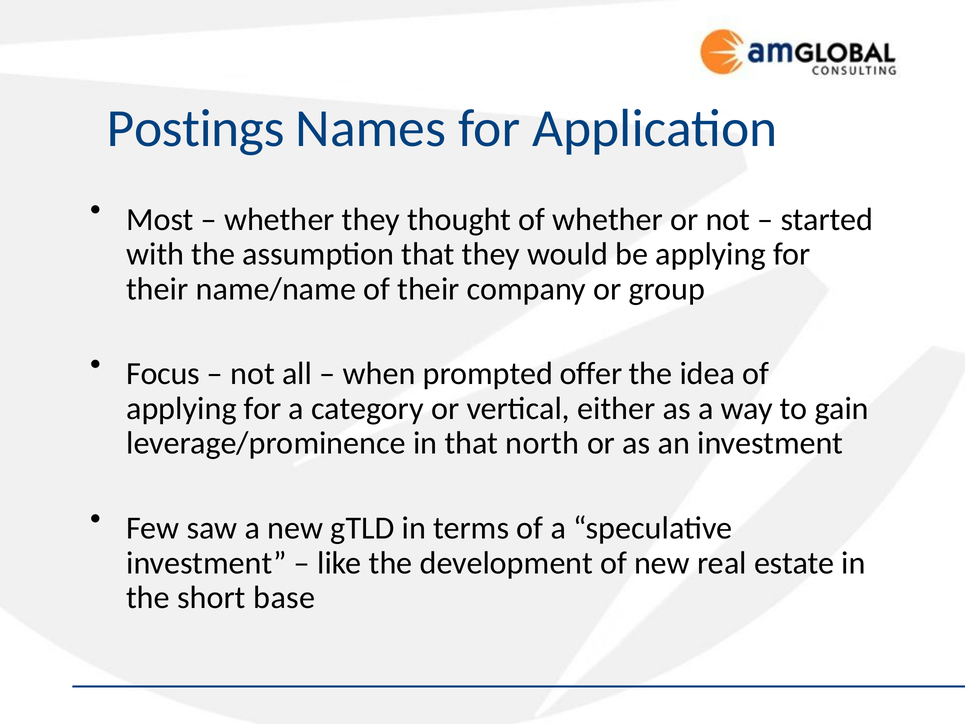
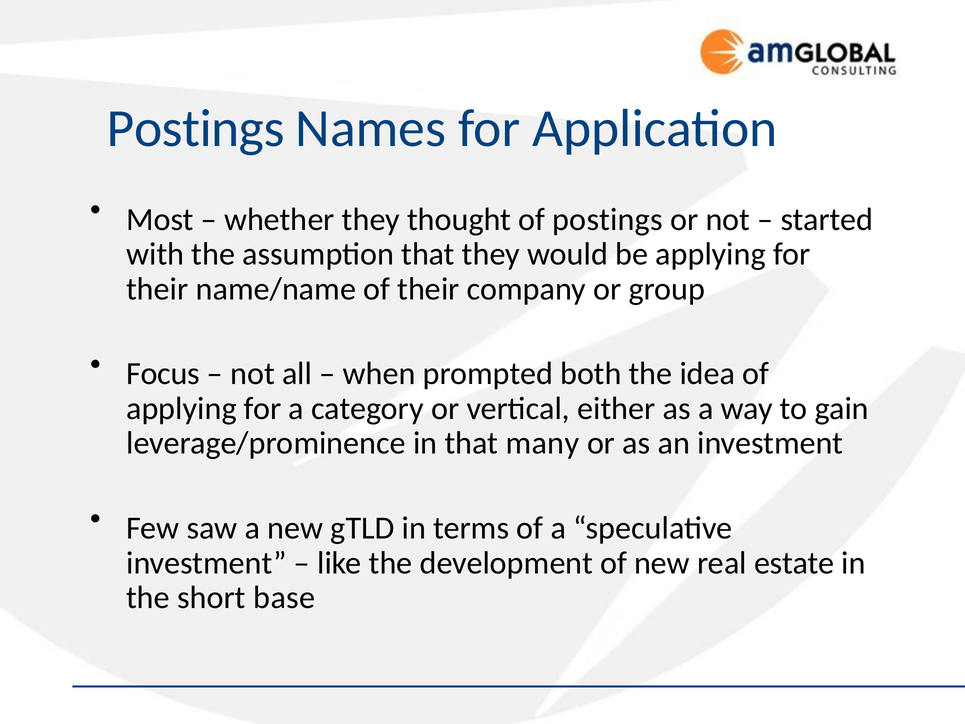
of whether: whether -> postings
offer: offer -> both
north: north -> many
